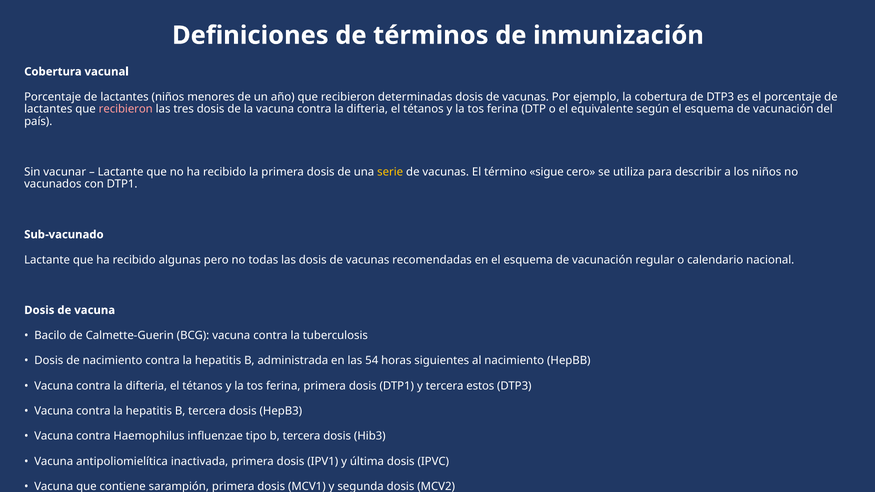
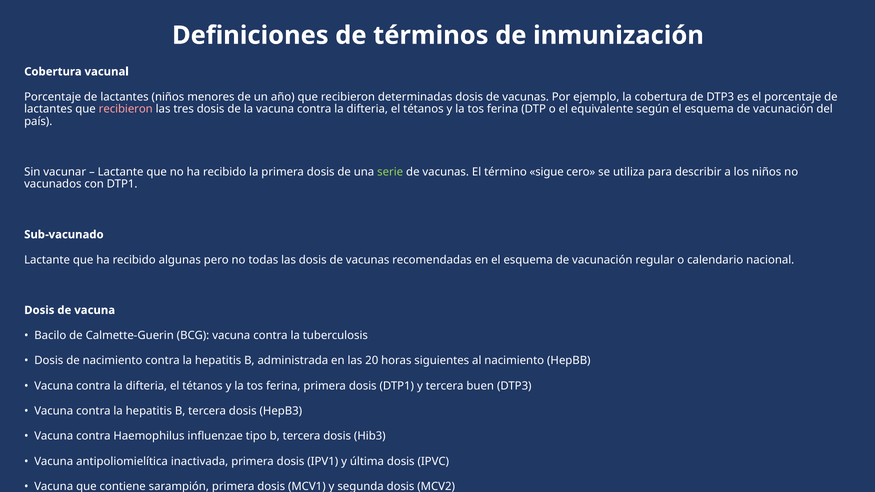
serie colour: yellow -> light green
54: 54 -> 20
estos: estos -> buen
